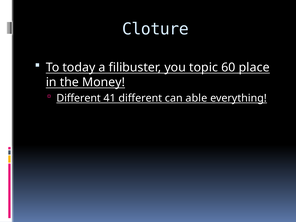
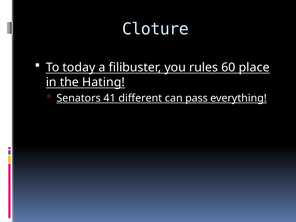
topic: topic -> rules
Money: Money -> Hating
Different at (79, 98): Different -> Senators
able: able -> pass
